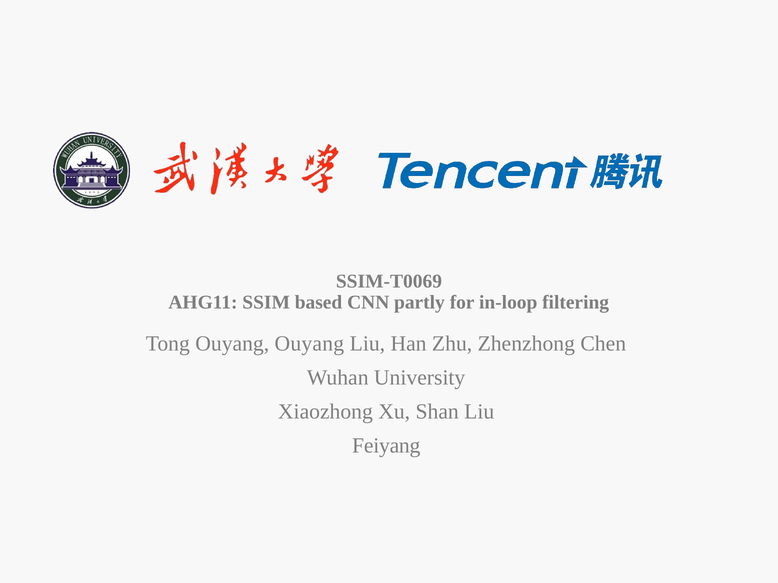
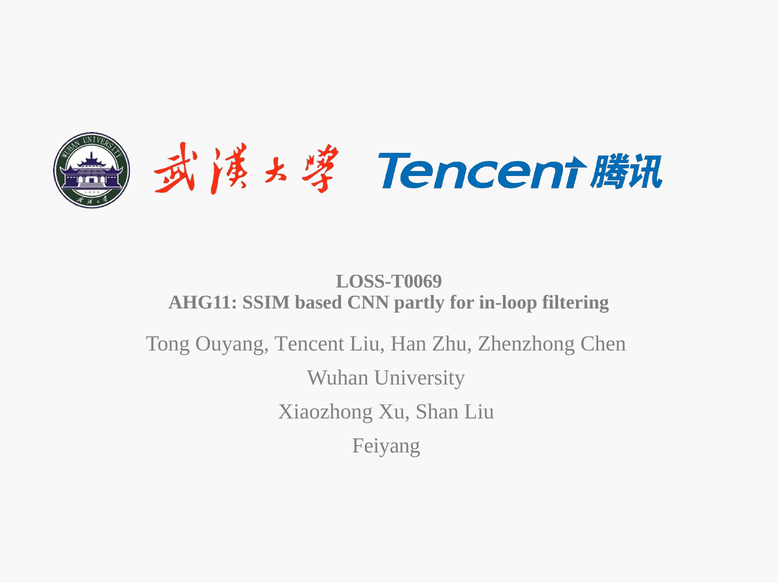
SSIM-T0069: SSIM-T0069 -> LOSS-T0069
Ouyang Ouyang: Ouyang -> Tencent
